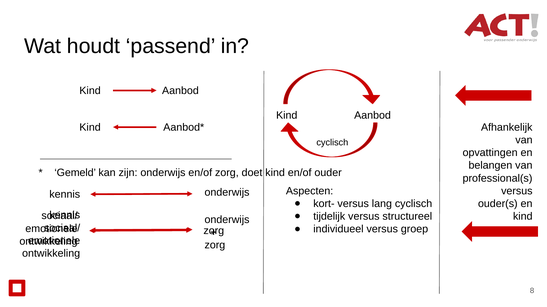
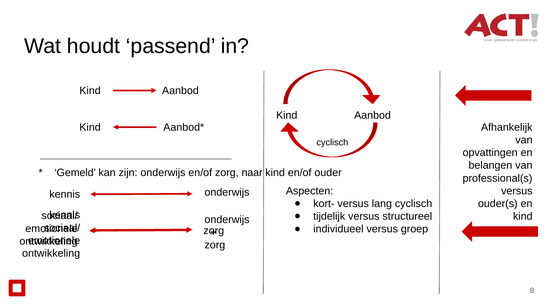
doet: doet -> naar
